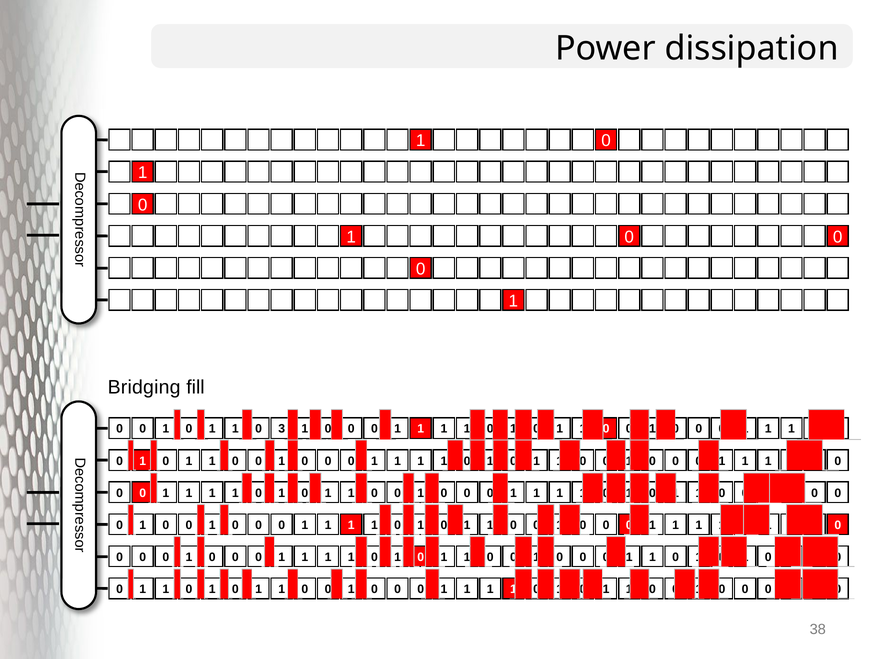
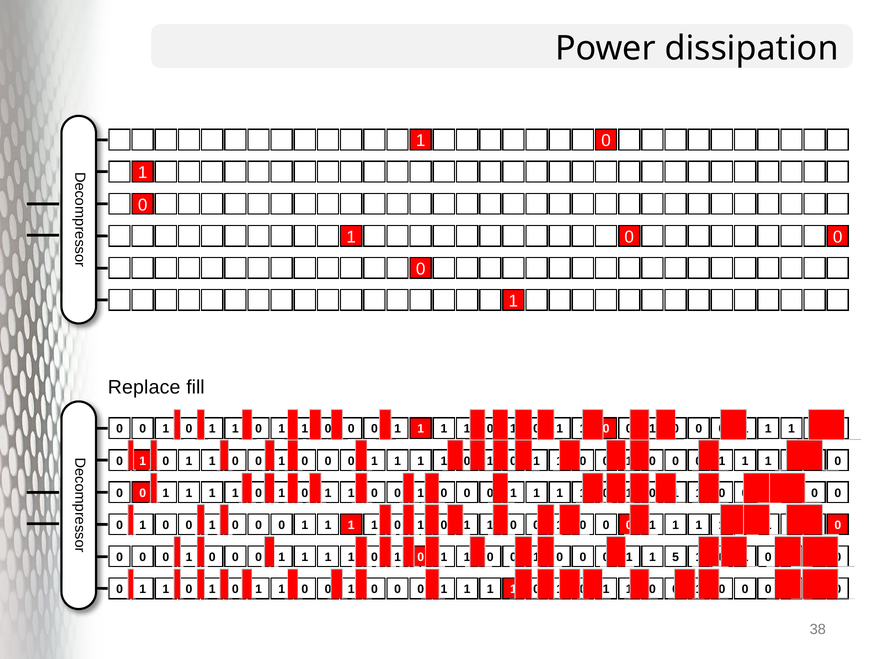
Bridging: Bridging -> Replace
3 at (282, 429): 3 -> 1
0 at (676, 557): 0 -> 5
